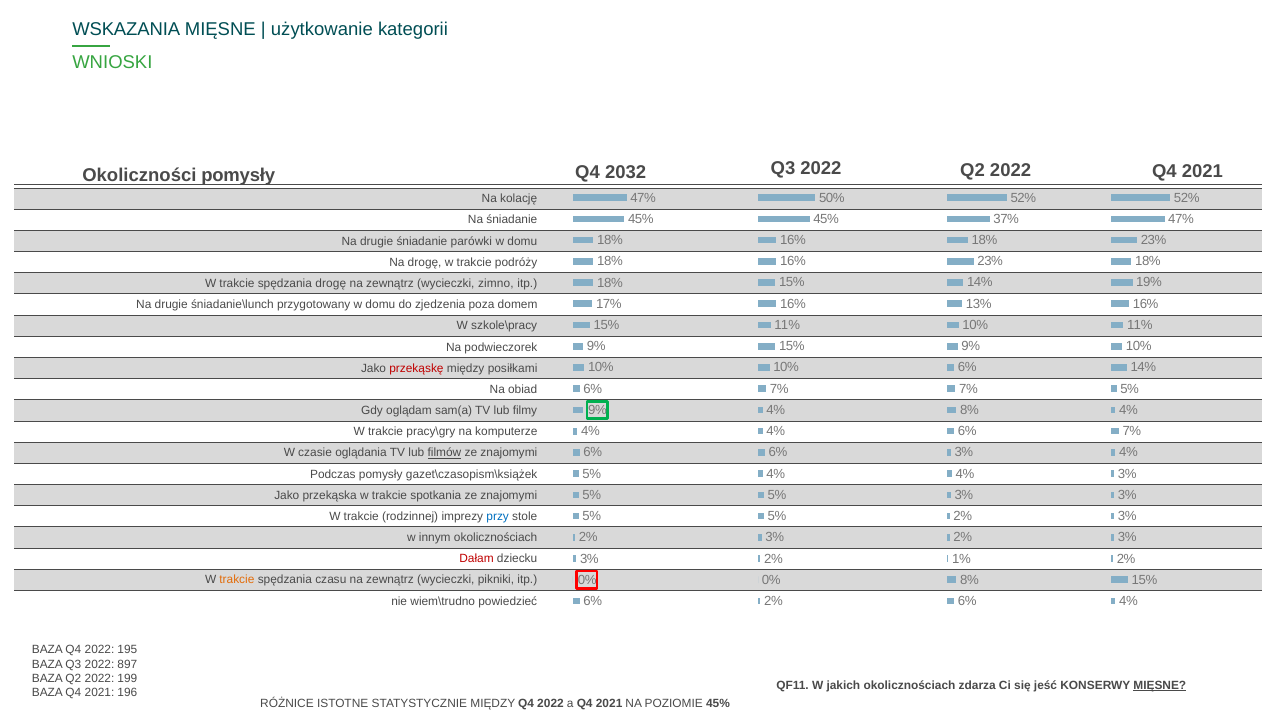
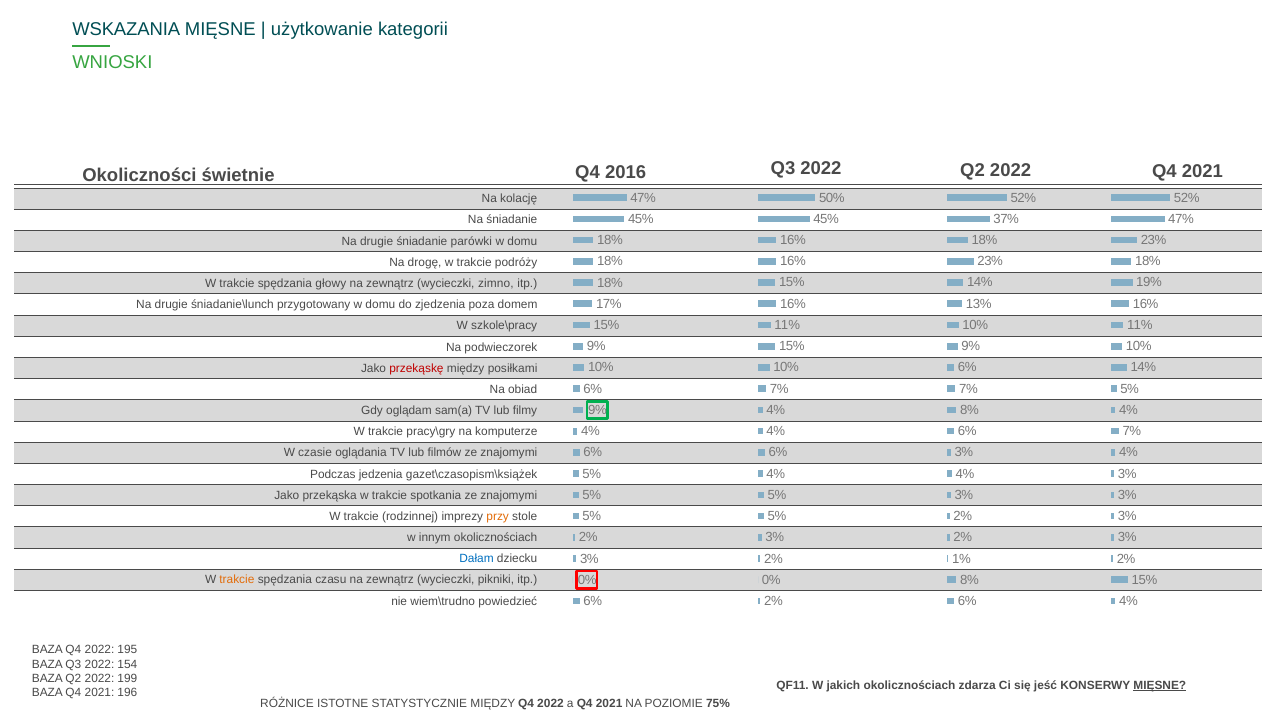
2032: 2032 -> 2016
Okoliczności pomysły: pomysły -> świetnie
spędzania drogę: drogę -> głowy
filmów underline: present -> none
Podczas pomysły: pomysły -> jedzenia
przy colour: blue -> orange
Dałam colour: red -> blue
897: 897 -> 154
POZIOMIE 45%: 45% -> 75%
